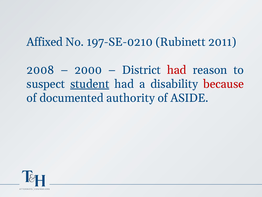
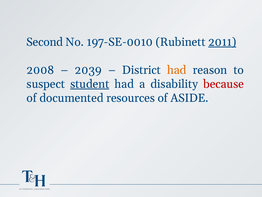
Affixed: Affixed -> Second
197-SE-0210: 197-SE-0210 -> 197-SE-0010
2011 underline: none -> present
2000: 2000 -> 2039
had at (177, 70) colour: red -> orange
authority: authority -> resources
